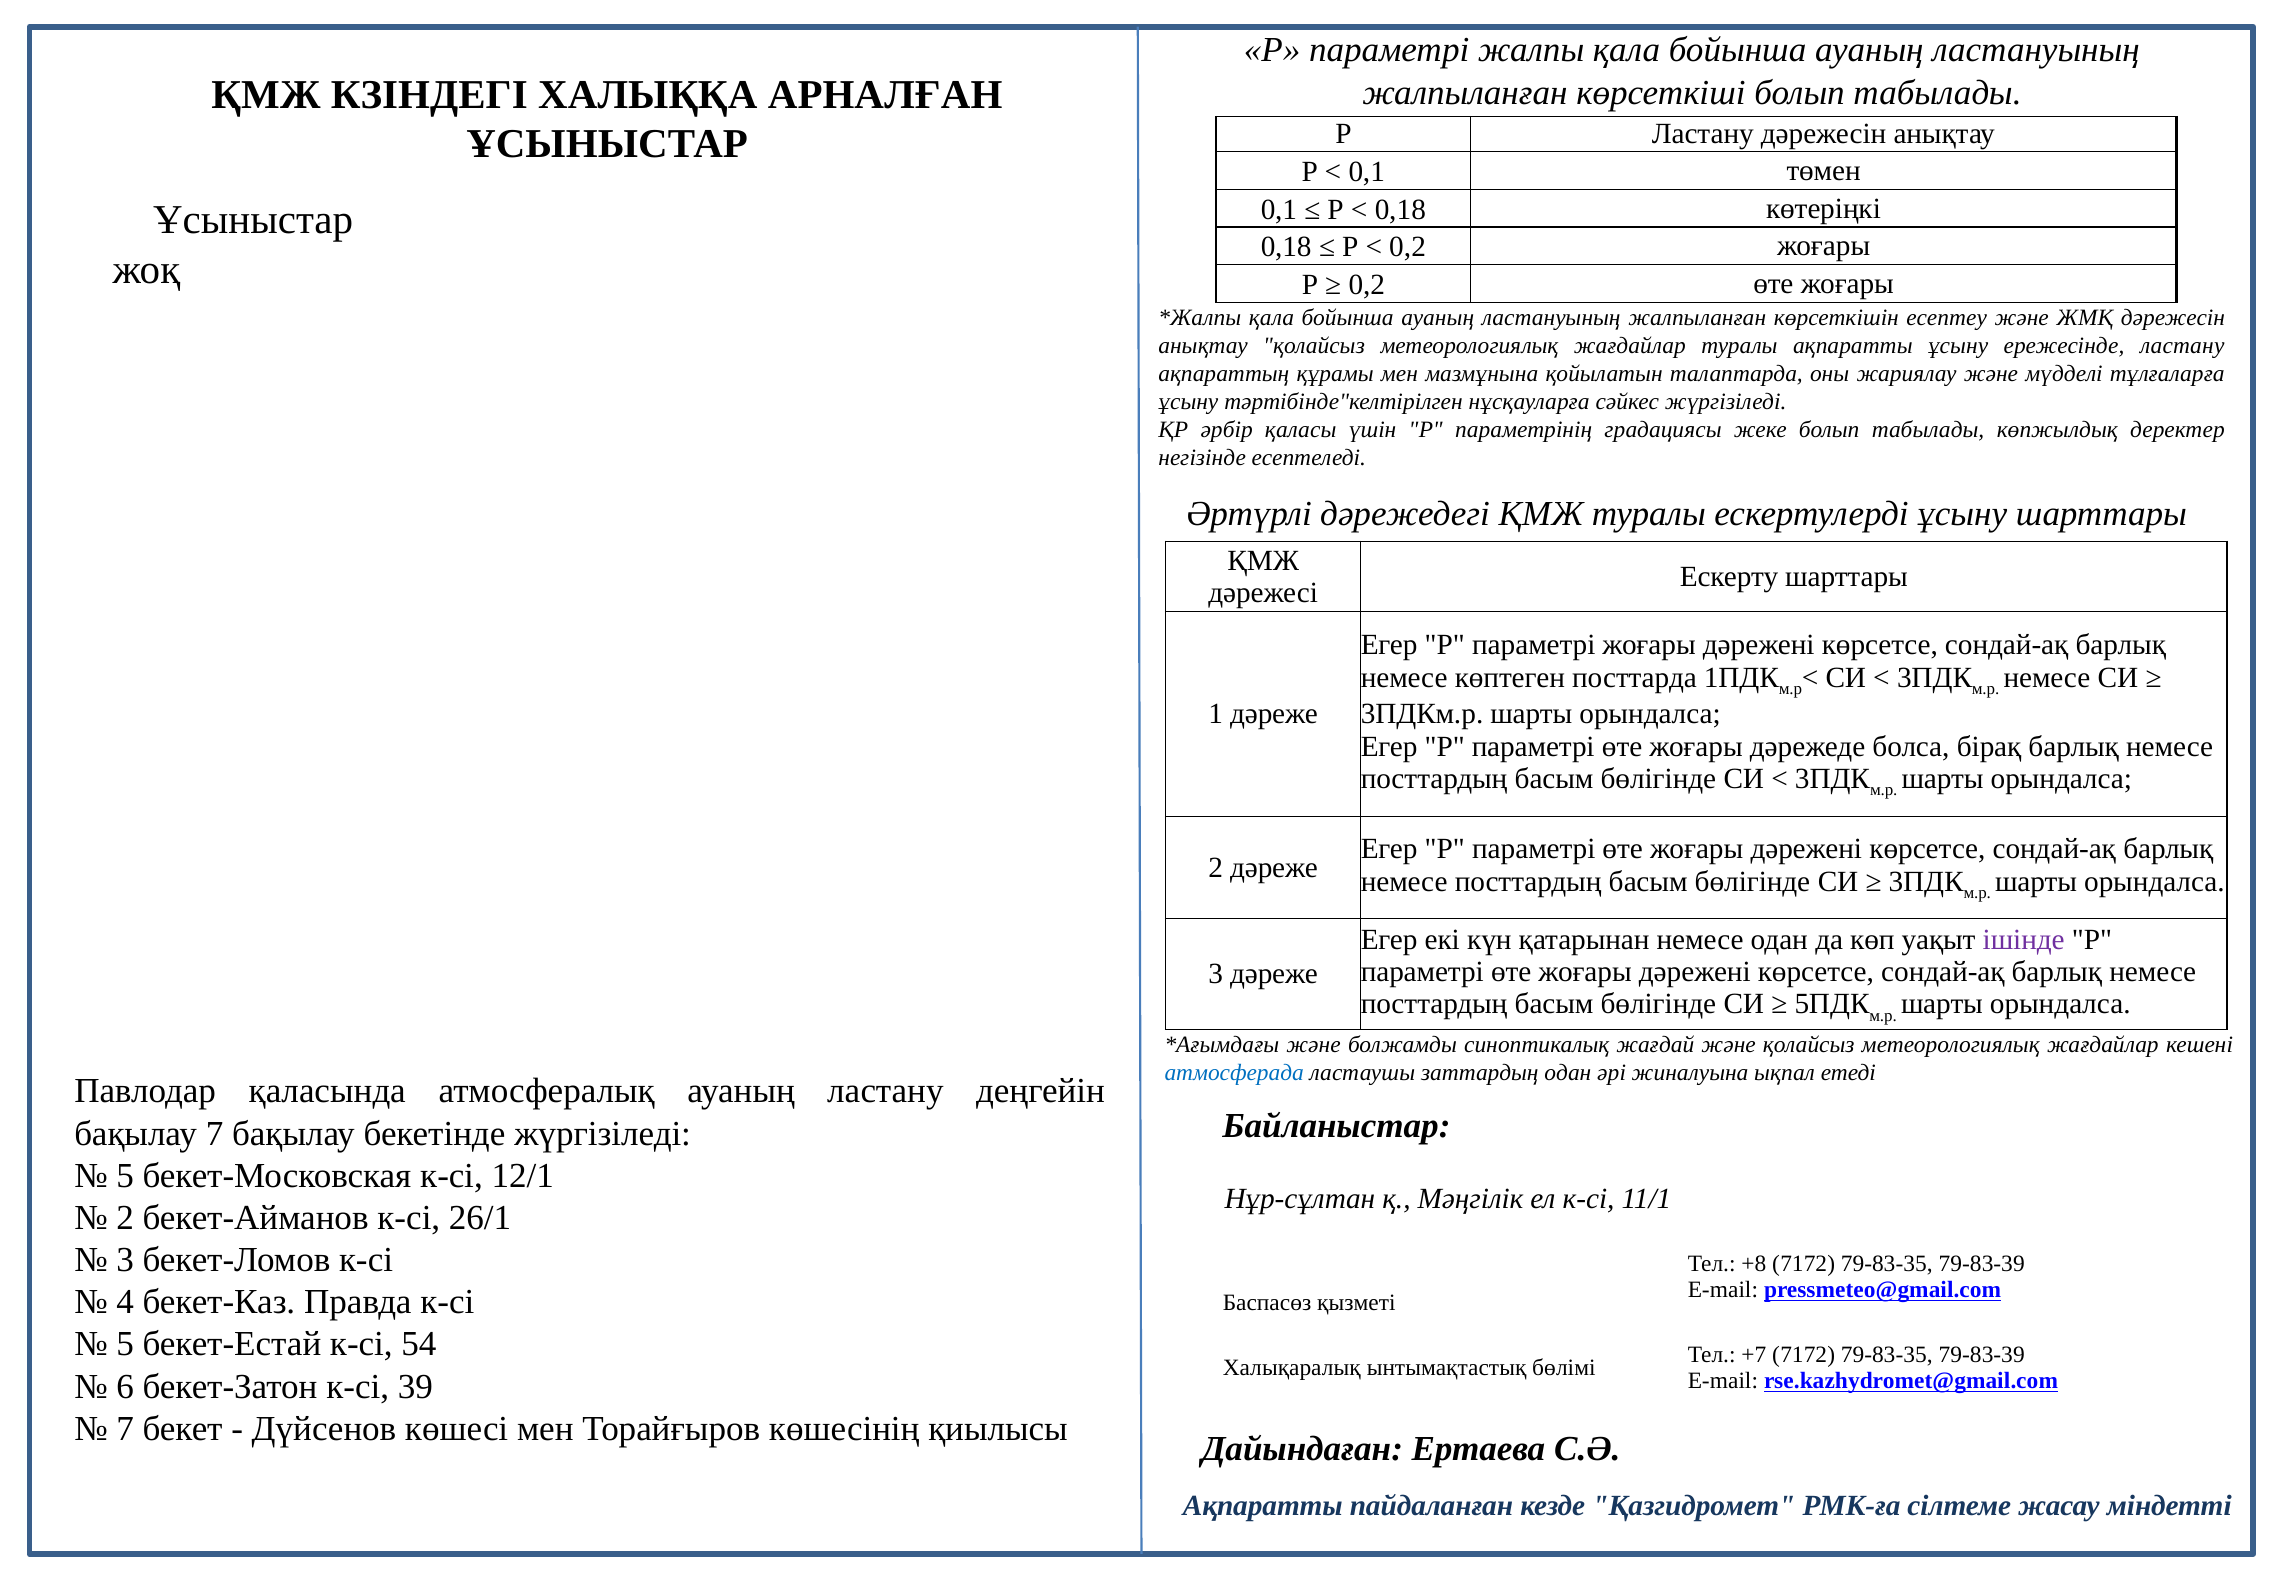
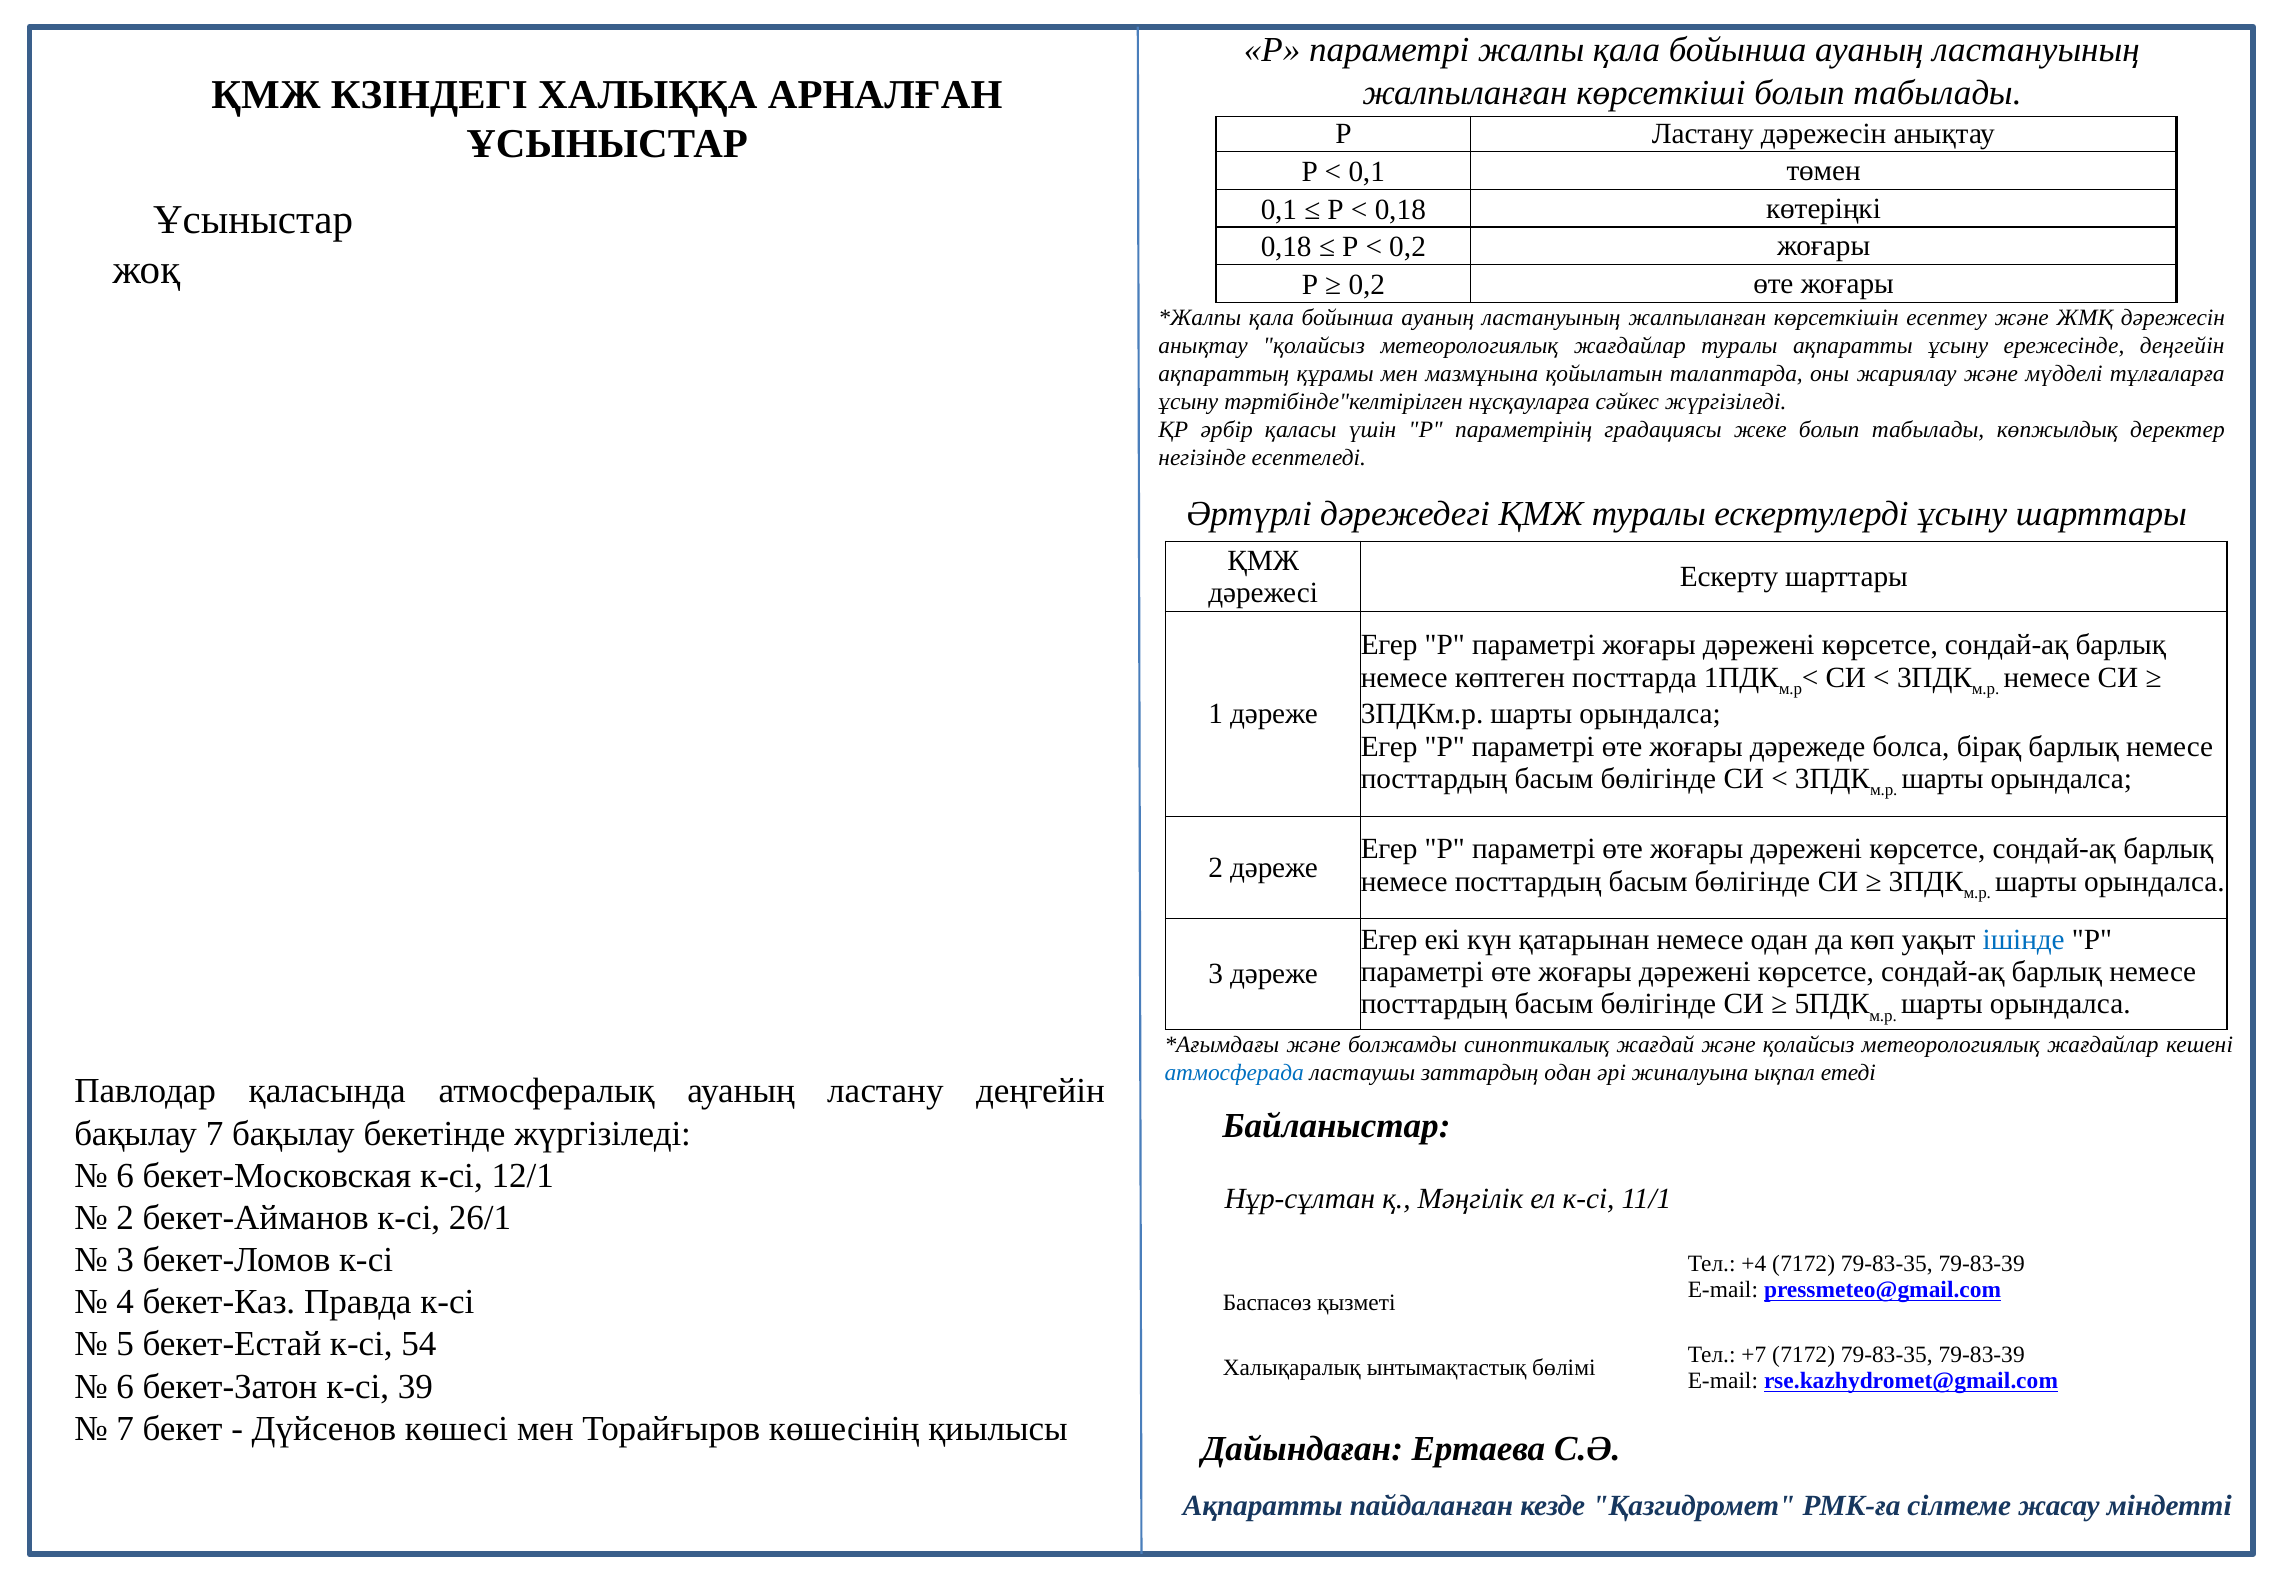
ережесінде ластану: ластану -> деңгейін
ішінде colour: purple -> blue
5 at (125, 1175): 5 -> 6
+8: +8 -> +4
